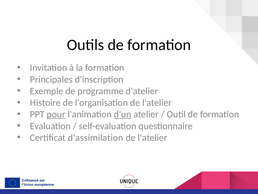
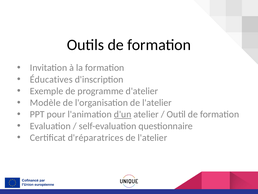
Principales: Principales -> Éducatives
Histoire: Histoire -> Modèle
pour underline: present -> none
d'assimilation: d'assimilation -> d'réparatrices
